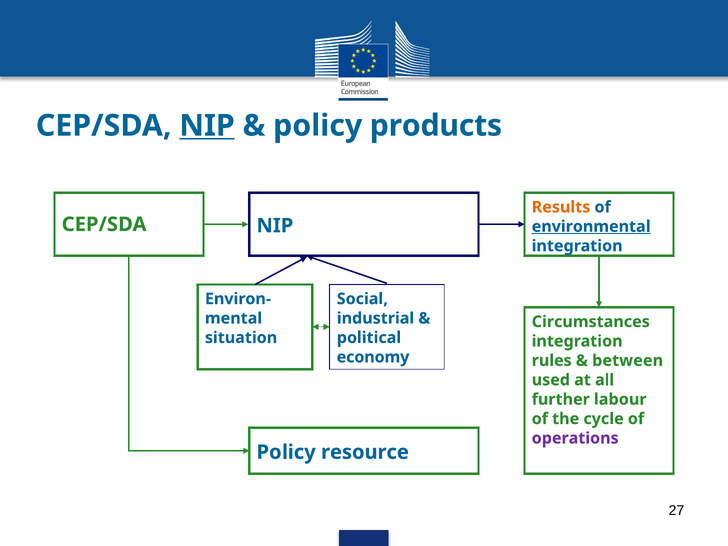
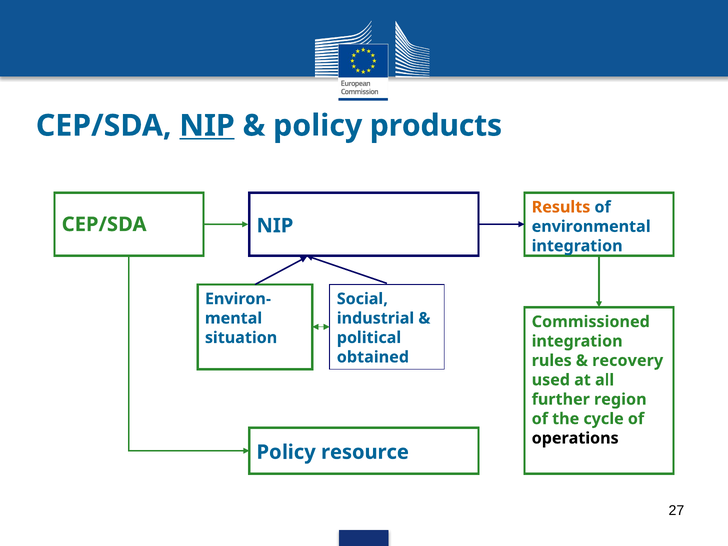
environmental underline: present -> none
Circumstances: Circumstances -> Commissioned
economy: economy -> obtained
between: between -> recovery
labour: labour -> region
operations colour: purple -> black
